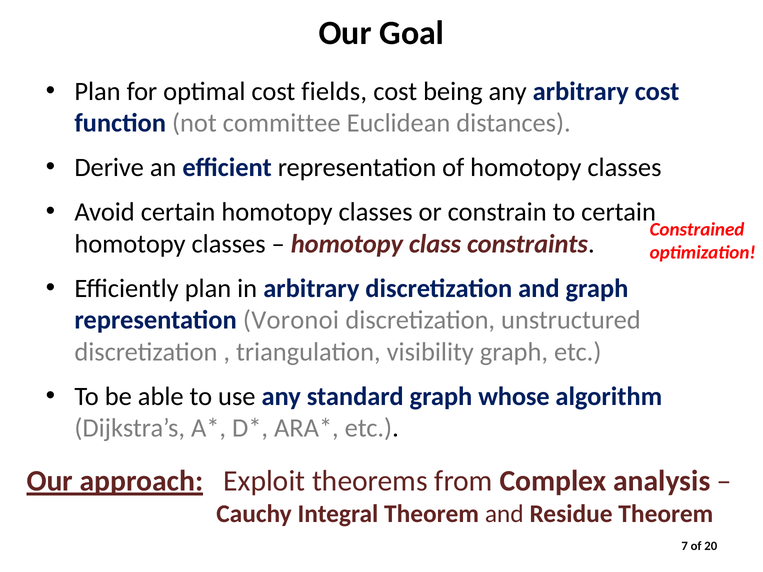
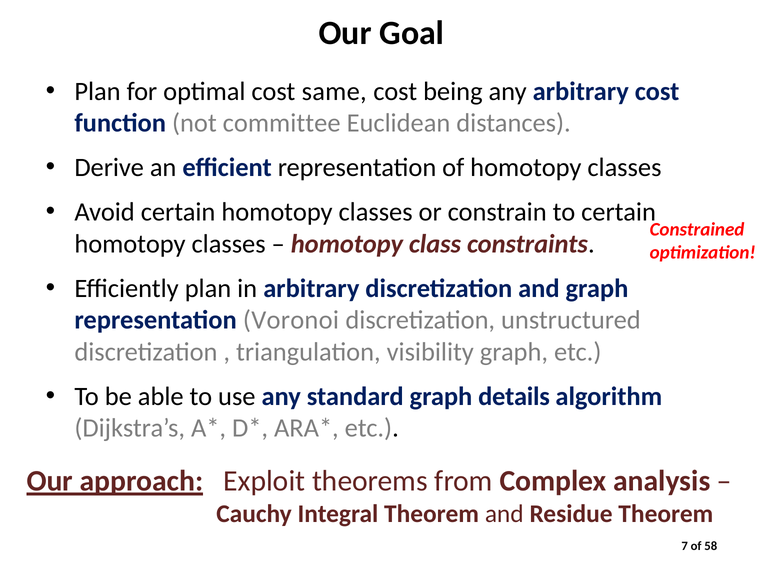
fields: fields -> same
whose: whose -> details
20: 20 -> 58
